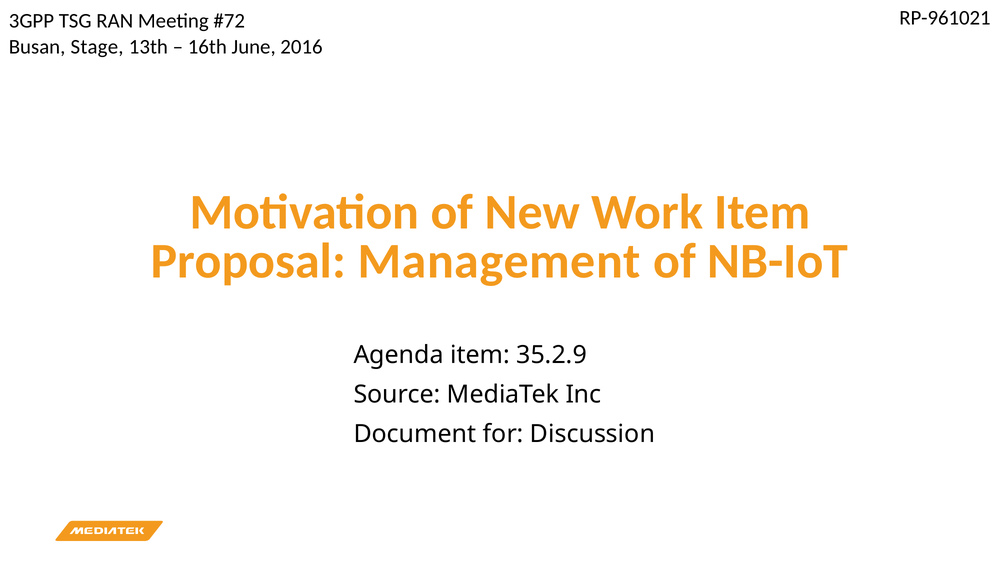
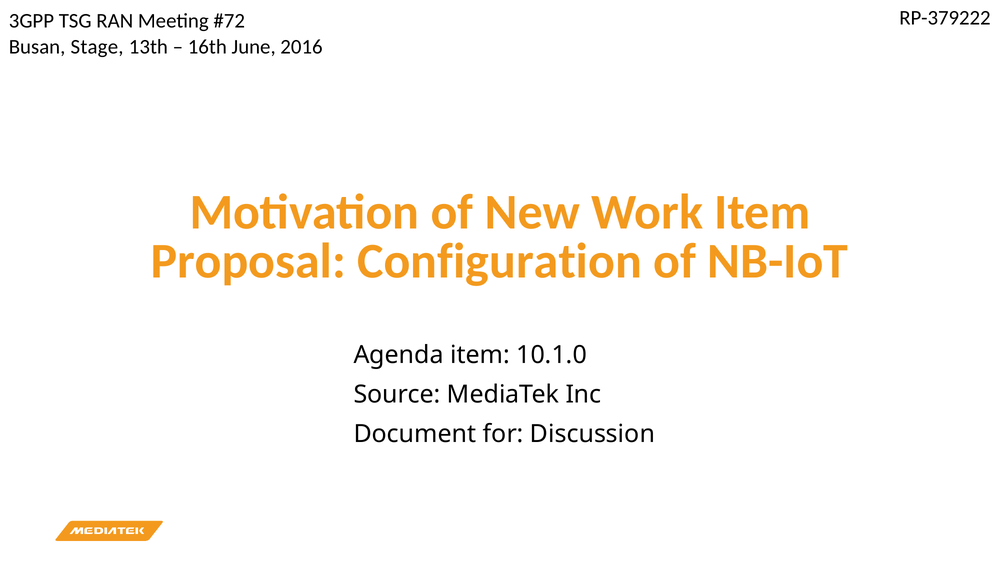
RP-961021: RP-961021 -> RP-379222
Management: Management -> Configuration
35.2.9: 35.2.9 -> 10.1.0
